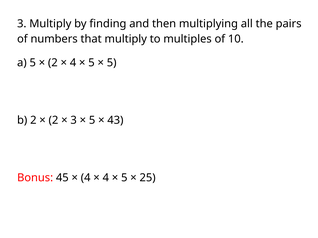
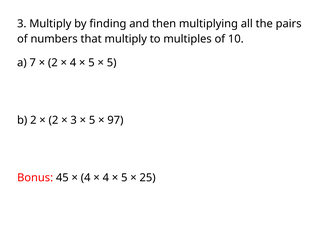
a 5: 5 -> 7
43: 43 -> 97
